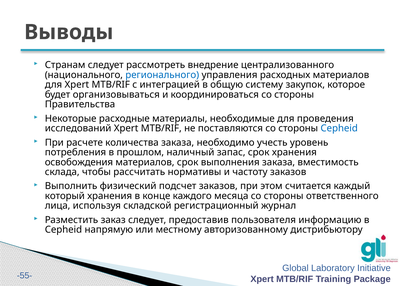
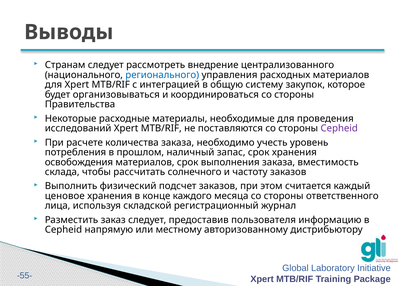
Cepheid at (339, 128) colour: blue -> purple
нормативы: нормативы -> солнечного
который: который -> ценовое
